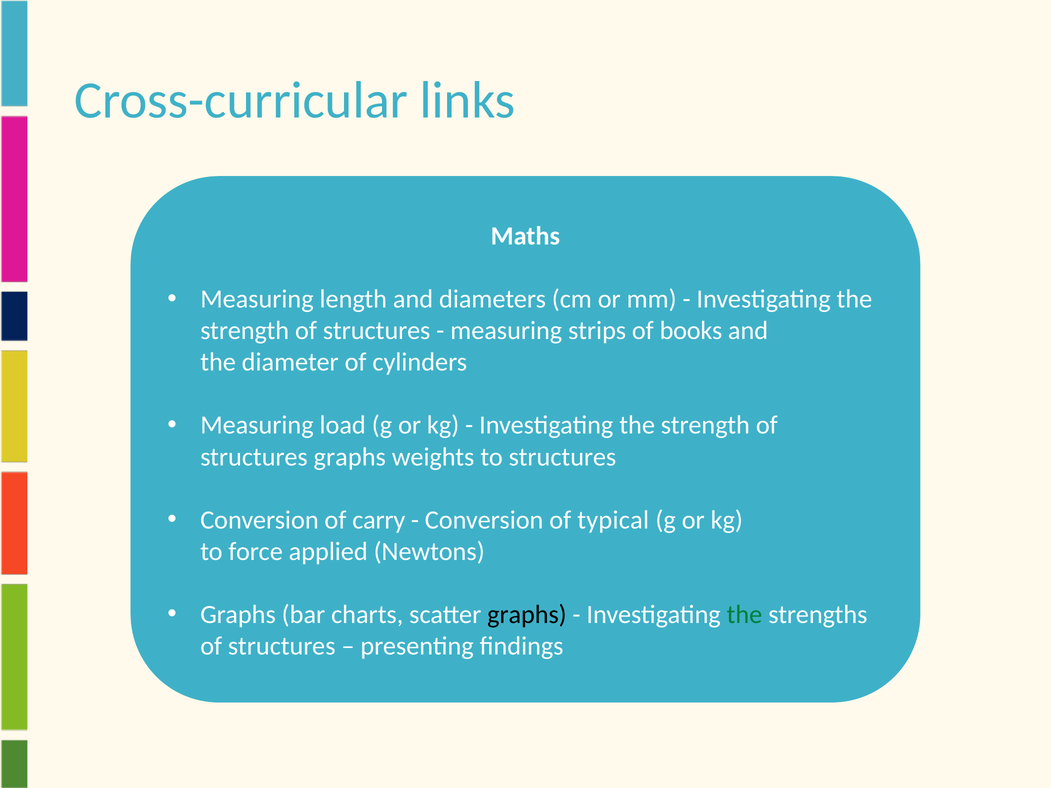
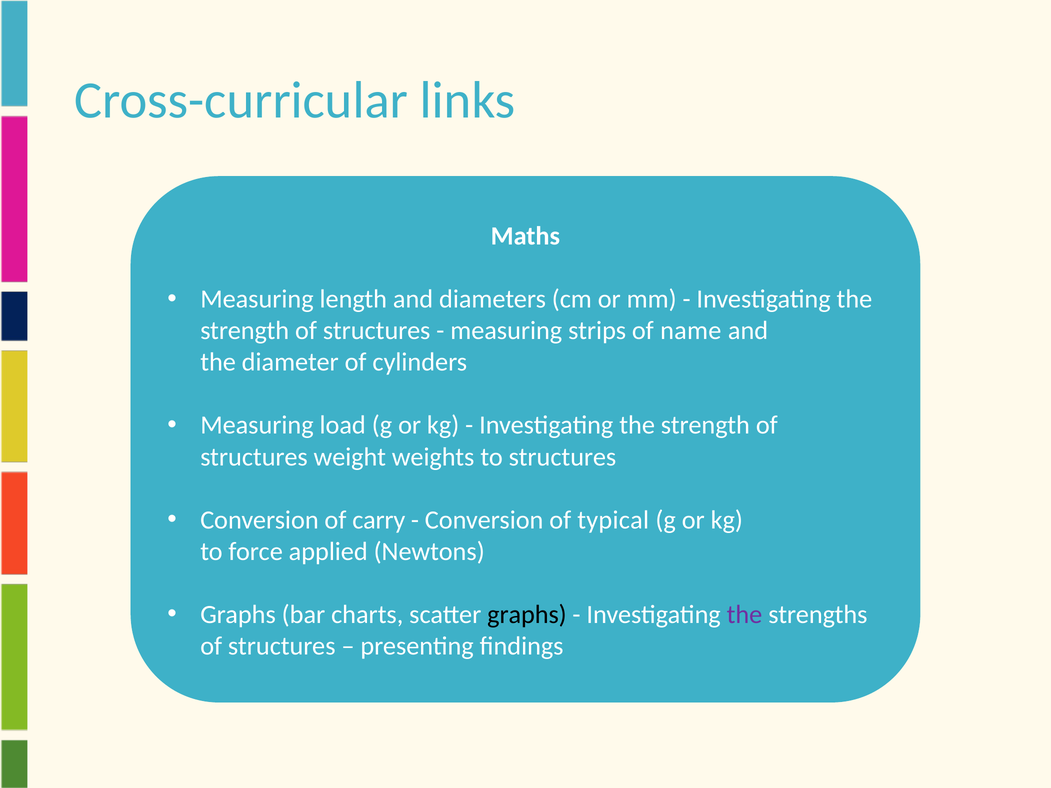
books: books -> name
structures graphs: graphs -> weight
the at (744, 615) colour: green -> purple
